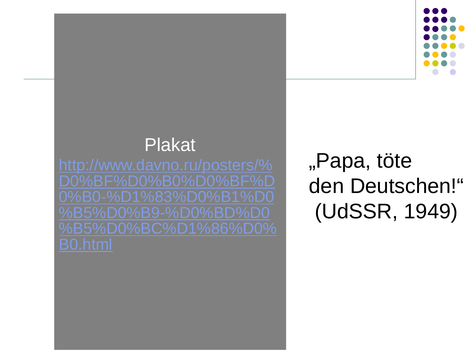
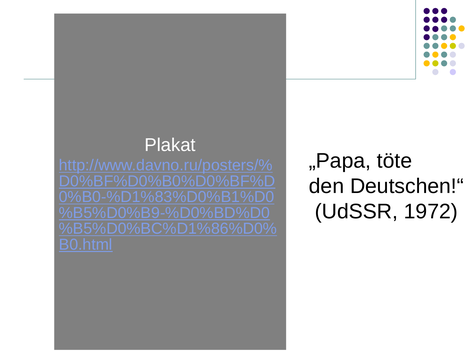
1949: 1949 -> 1972
